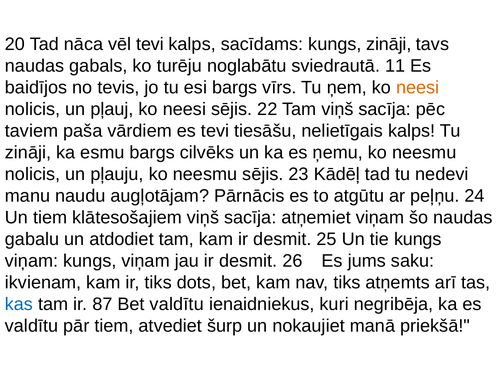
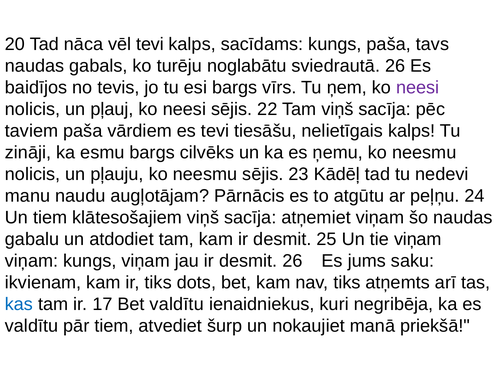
kungs zināji: zināji -> paša
sviedrautā 11: 11 -> 26
neesi at (418, 88) colour: orange -> purple
tie kungs: kungs -> viņam
87: 87 -> 17
